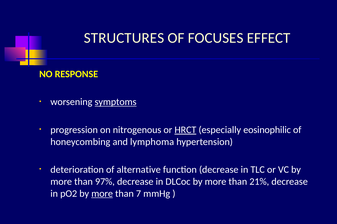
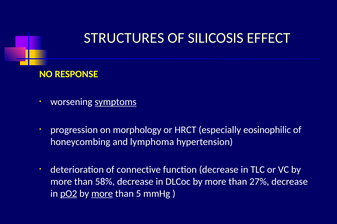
FOCUSES: FOCUSES -> SILICOSIS
nitrogenous: nitrogenous -> morphology
HRCT underline: present -> none
alternative: alternative -> connective
97%: 97% -> 58%
21%: 21% -> 27%
pO2 underline: none -> present
7: 7 -> 5
